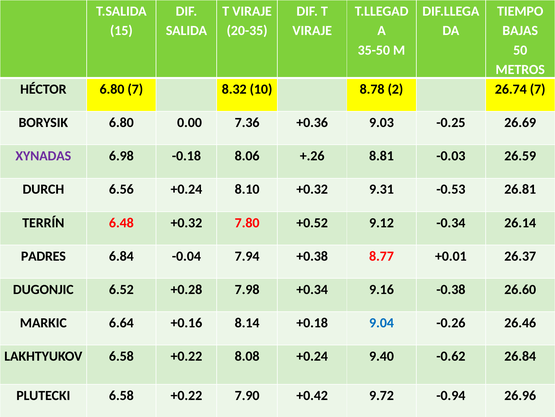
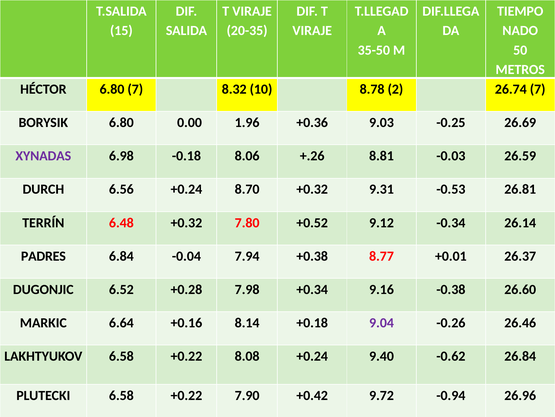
BAJAS: BAJAS -> NADO
7.36: 7.36 -> 1.96
8.10: 8.10 -> 8.70
9.04 colour: blue -> purple
